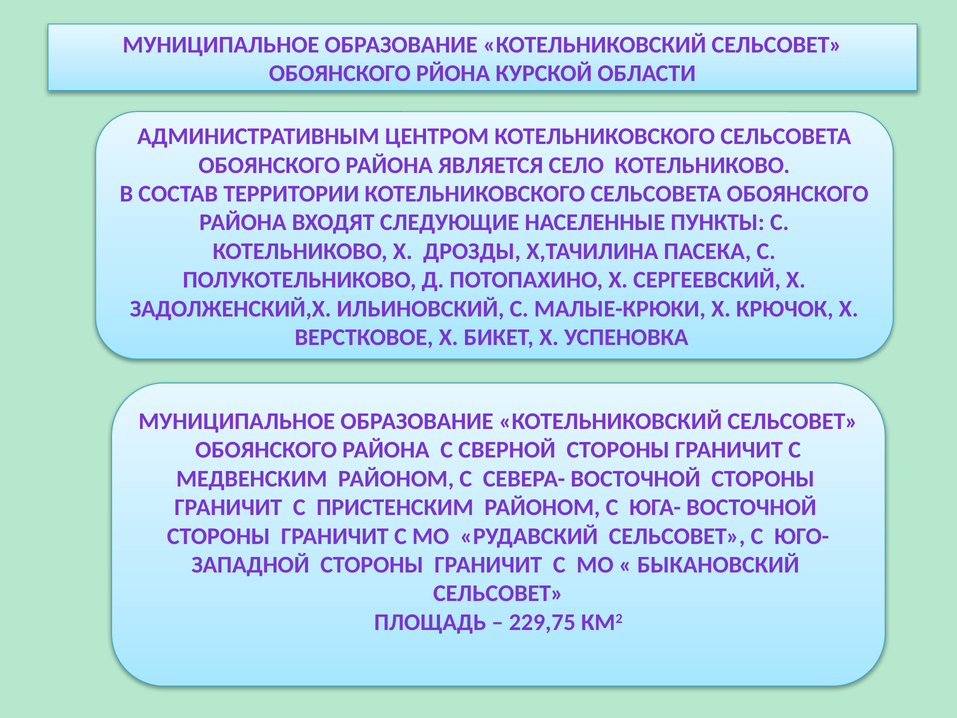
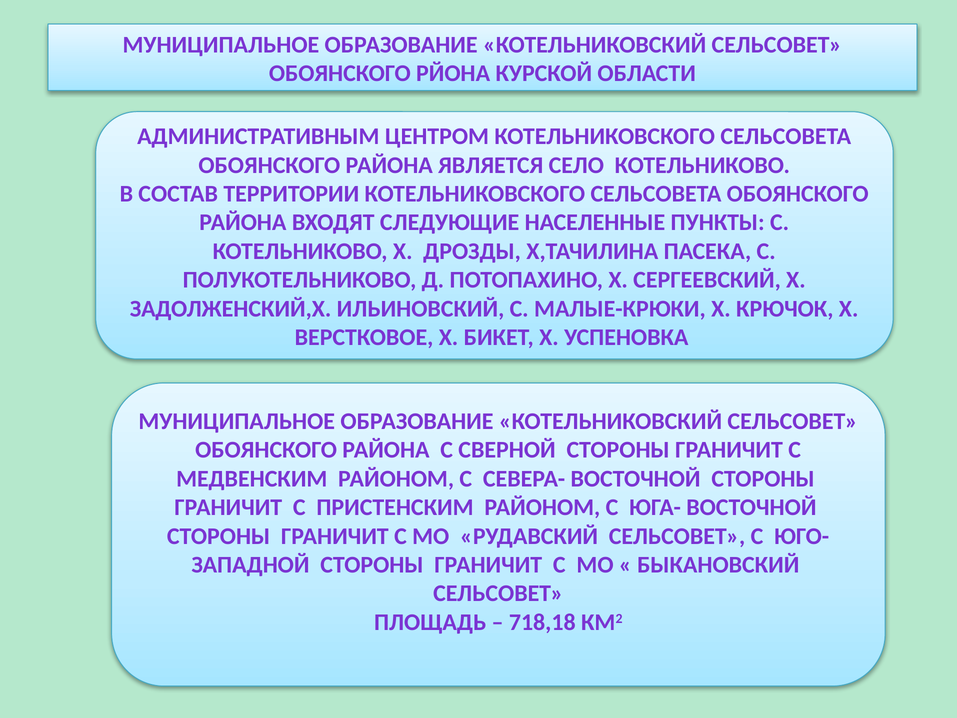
229,75: 229,75 -> 718,18
